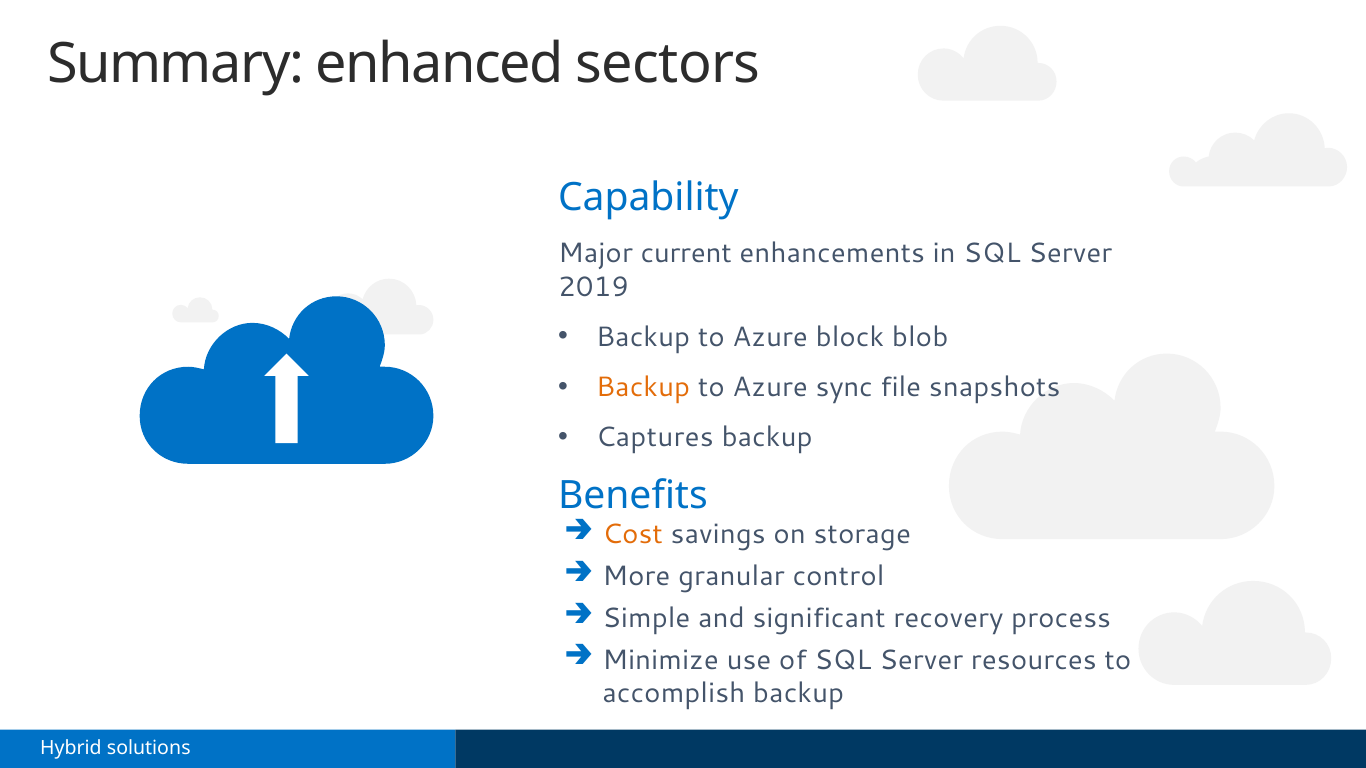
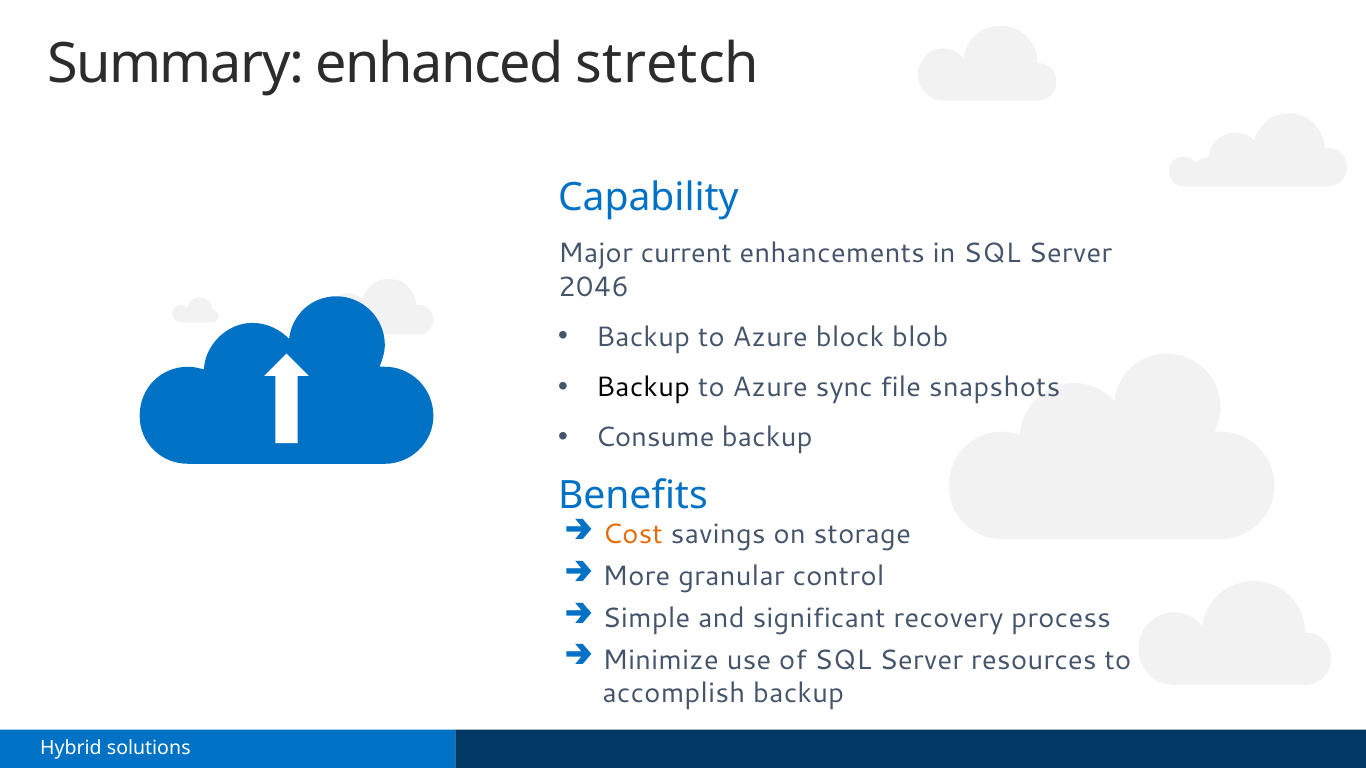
sectors: sectors -> stretch
2019: 2019 -> 2046
Backup at (643, 388) colour: orange -> black
Captures: Captures -> Consume
